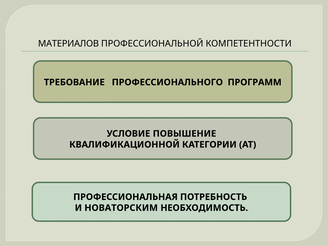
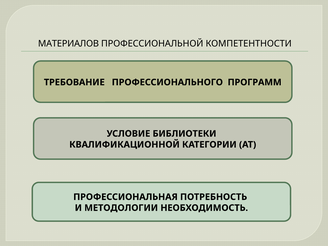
ПОВЫШЕНИЕ: ПОВЫШЕНИЕ -> БИБЛИОТЕКИ
НОВАТОРСКИМ: НОВАТОРСКИМ -> МЕТОДОЛОГИИ
